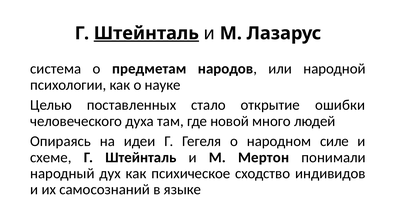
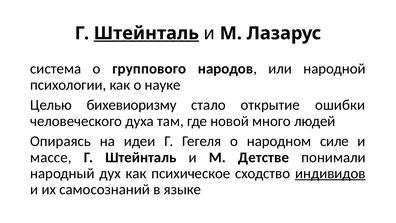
предметам: предметам -> группового
поставленных: поставленных -> бихевиоризму
схеме: схеме -> массе
Мертон: Мертон -> Детстве
индивидов underline: none -> present
